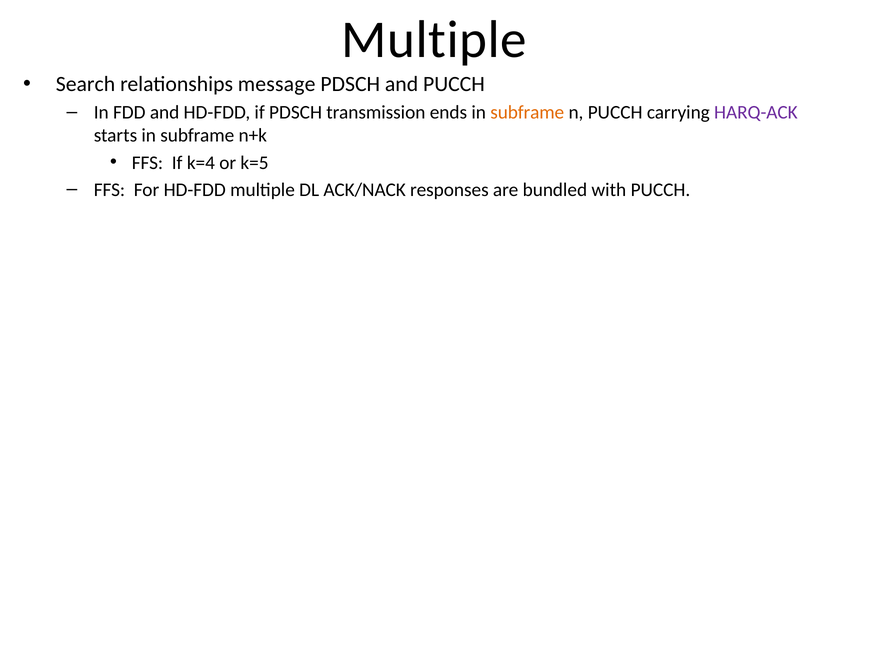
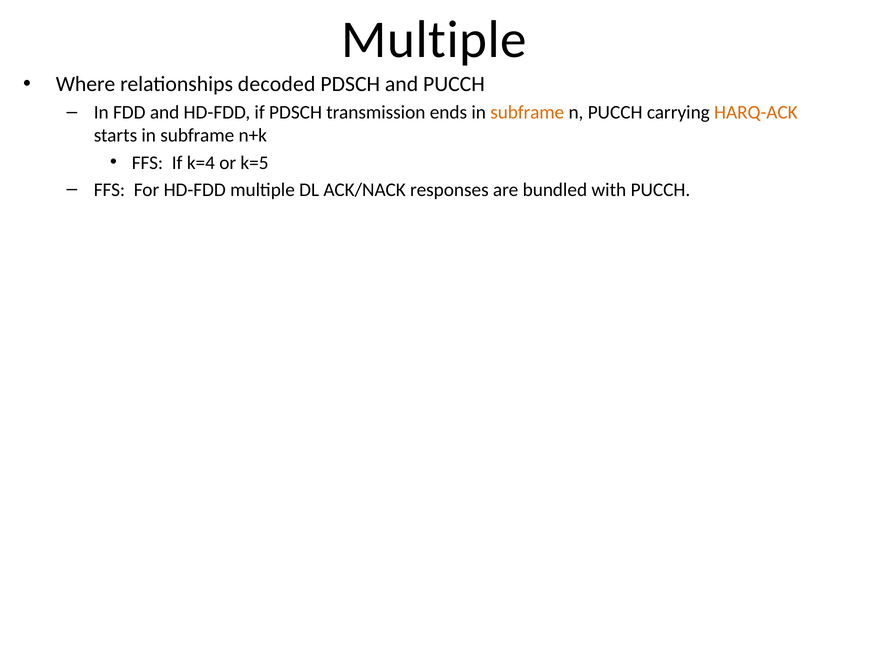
Search: Search -> Where
message: message -> decoded
HARQ-ACK colour: purple -> orange
